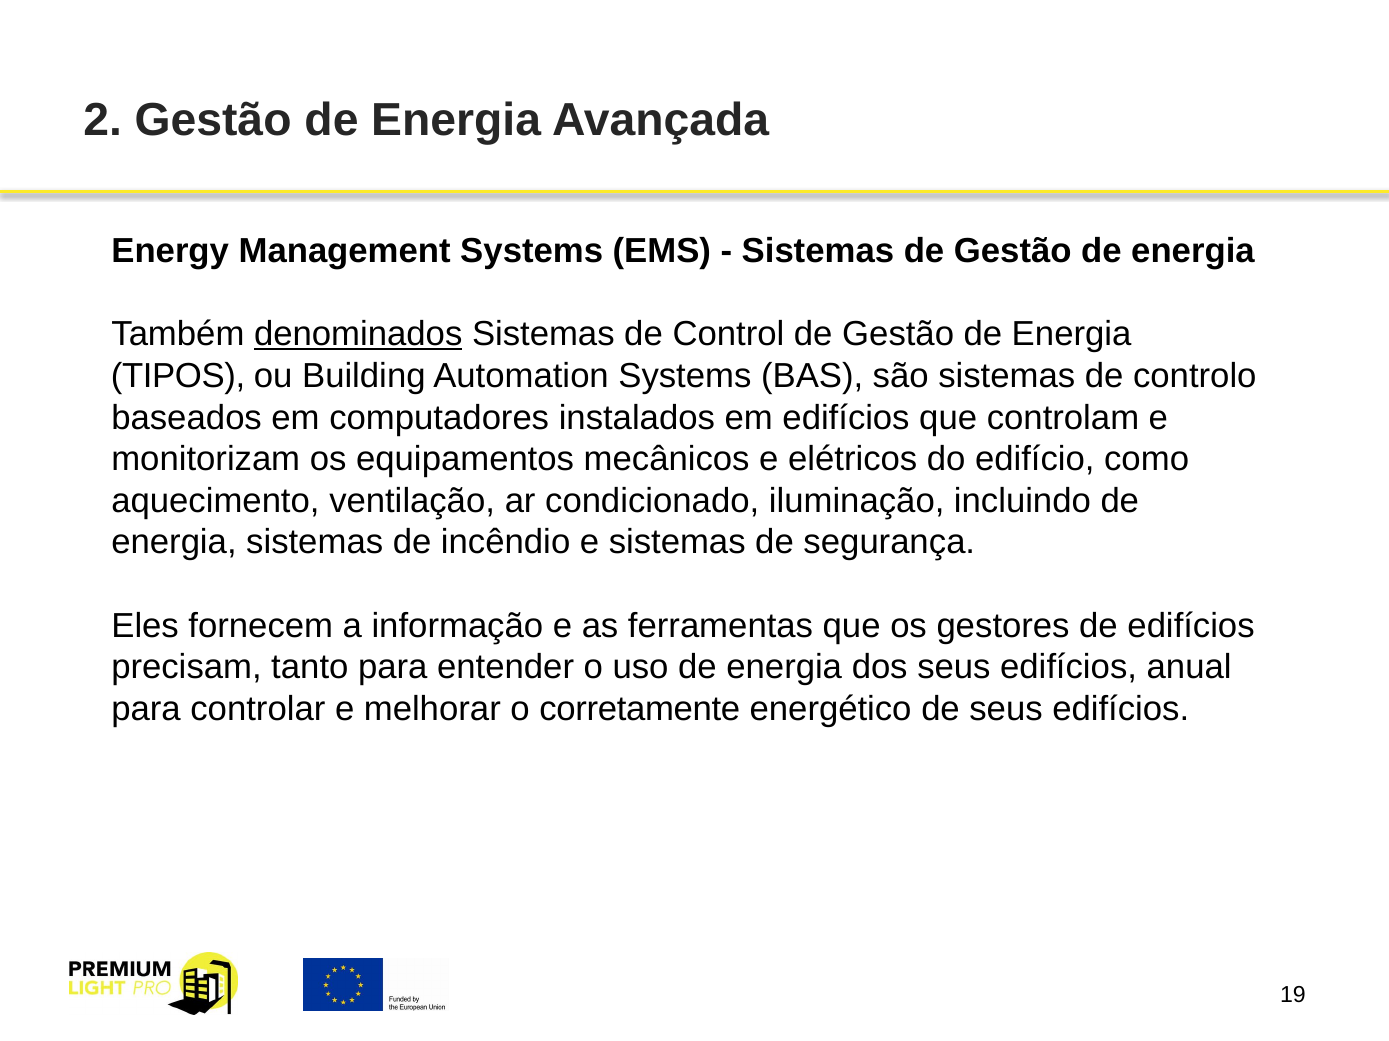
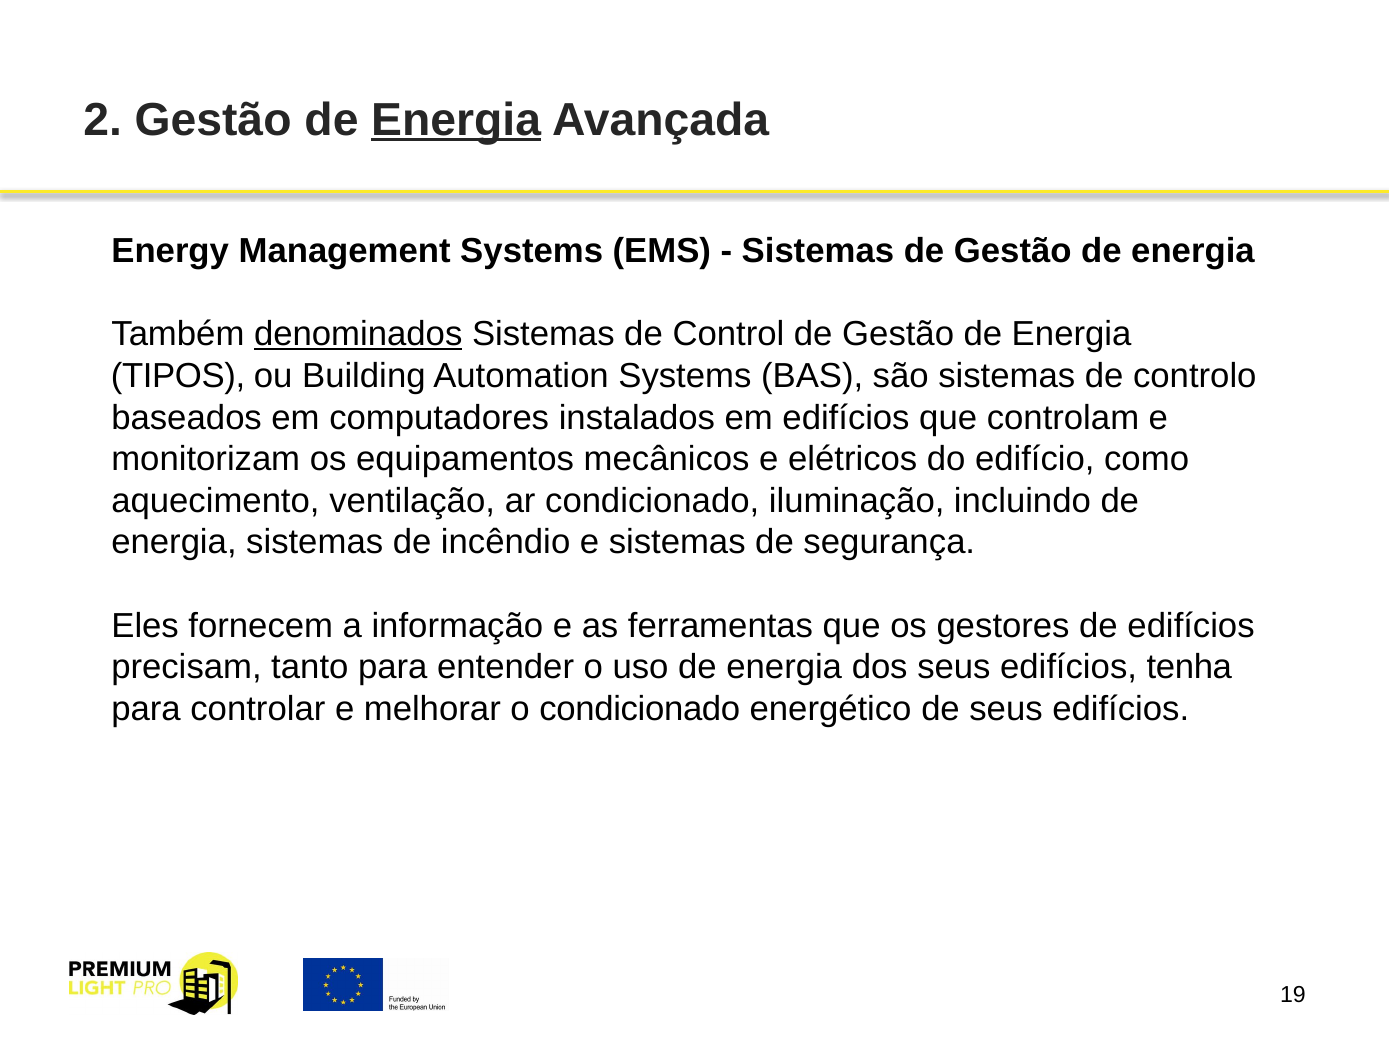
Energia at (456, 120) underline: none -> present
anual: anual -> tenha
o corretamente: corretamente -> condicionado
